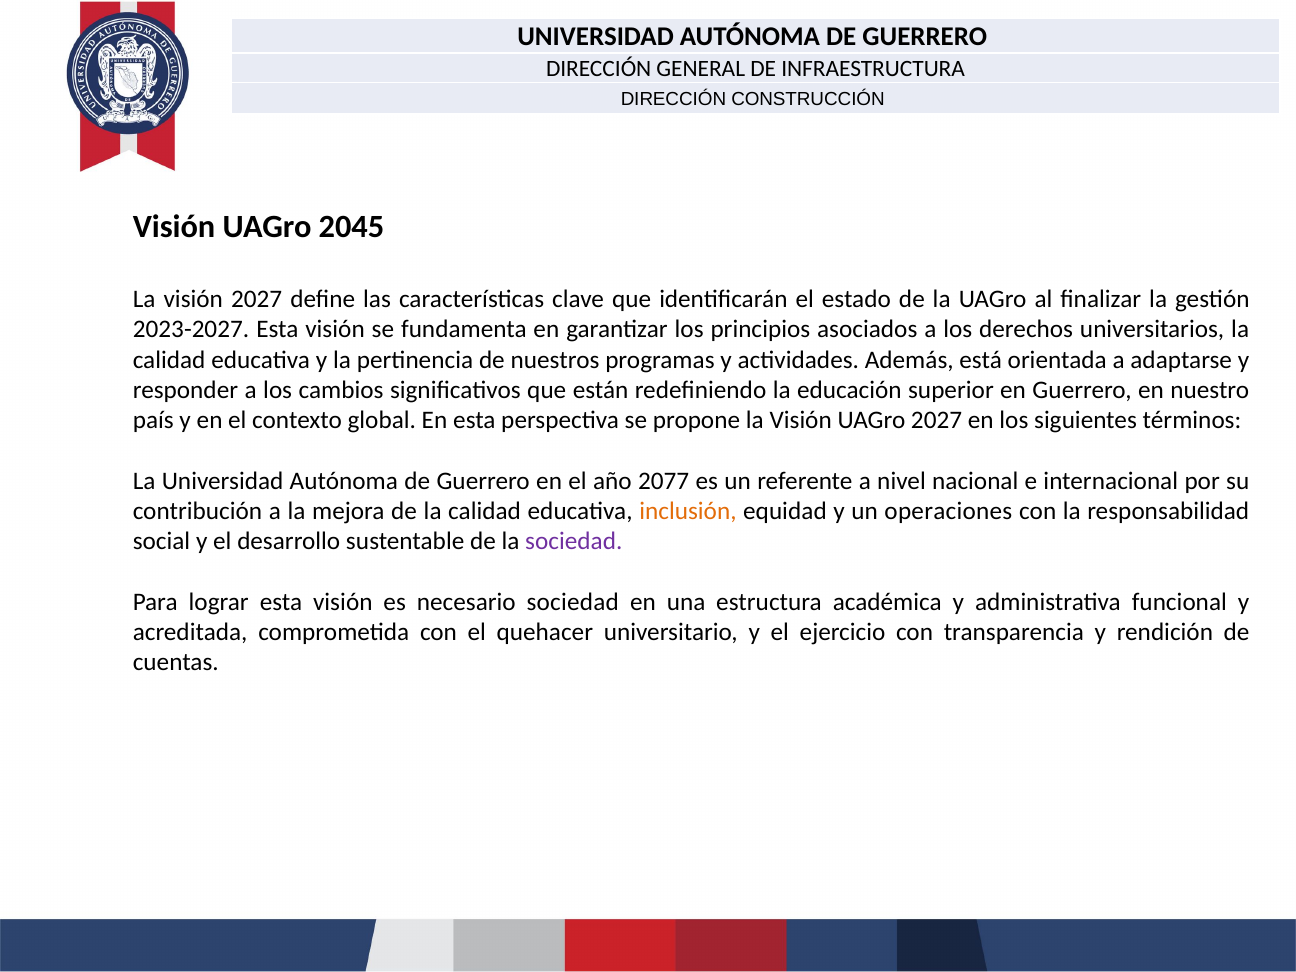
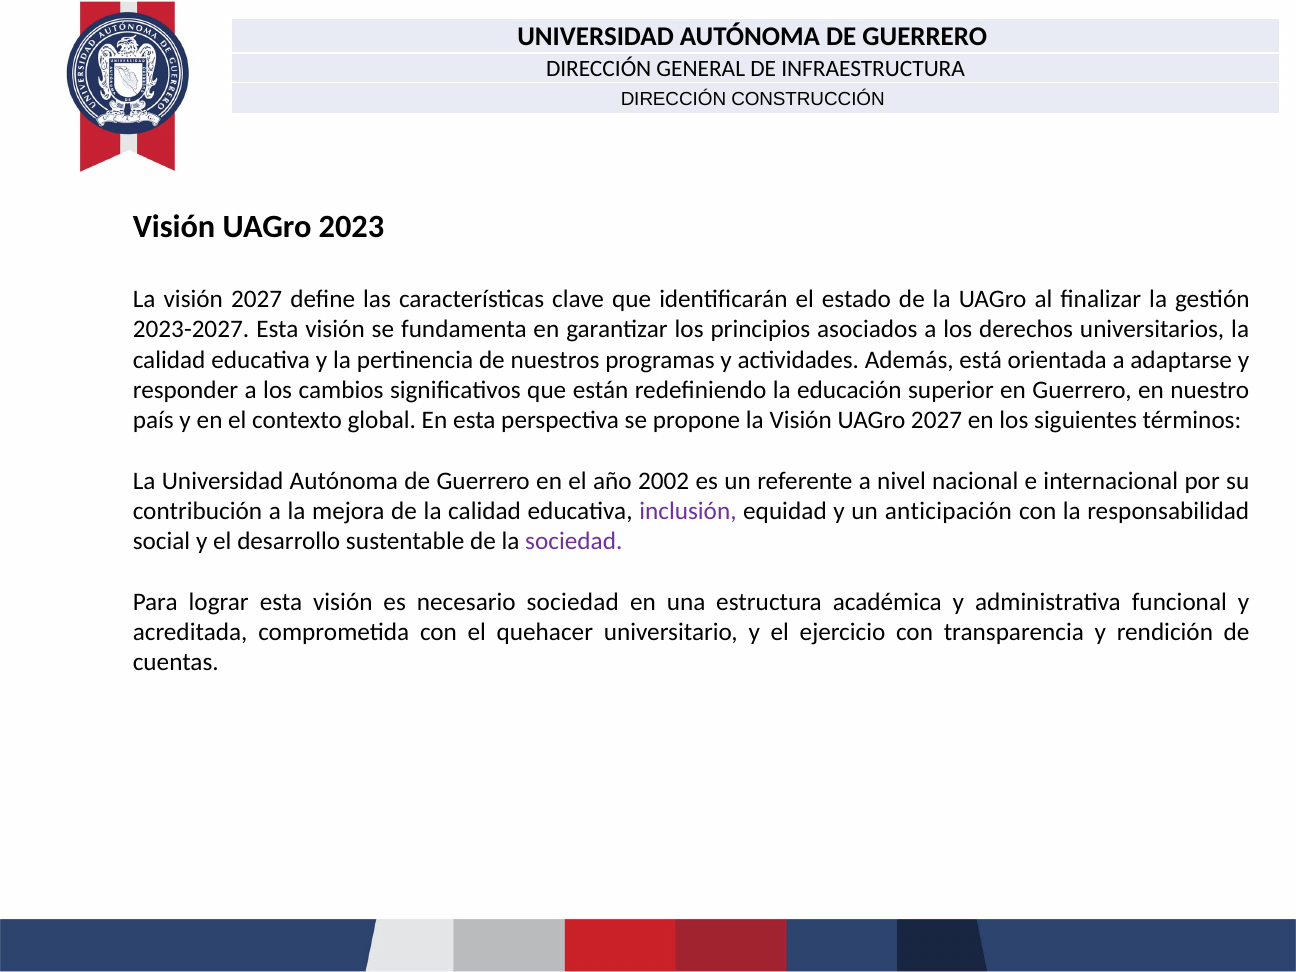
2045: 2045 -> 2023
2077: 2077 -> 2002
inclusión colour: orange -> purple
operaciones: operaciones -> anticipación
